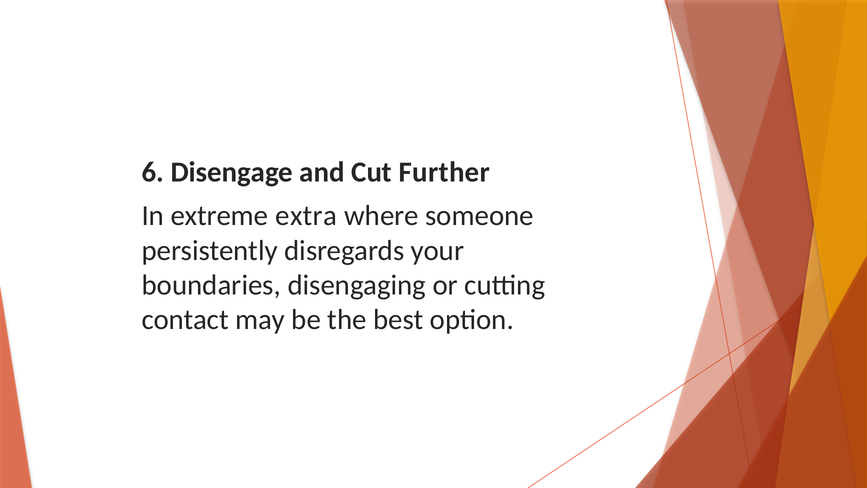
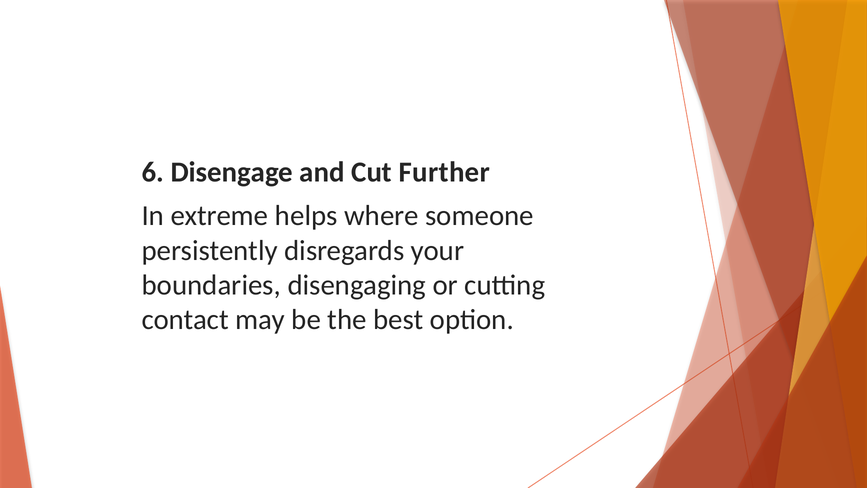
extra: extra -> helps
